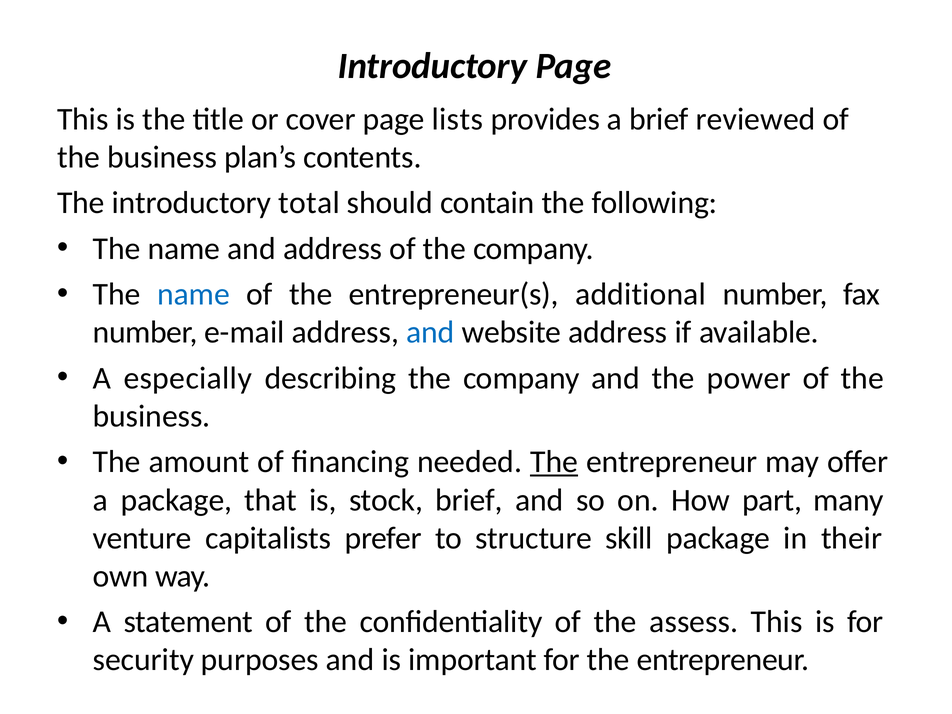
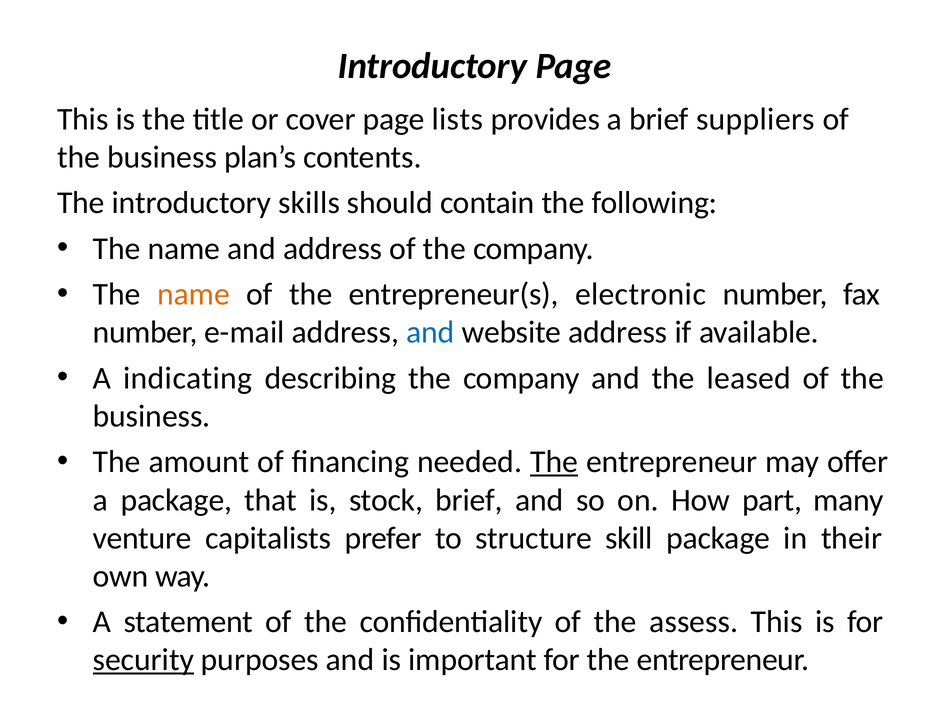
reviewed: reviewed -> suppliers
total: total -> skills
name at (193, 294) colour: blue -> orange
additional: additional -> electronic
especially: especially -> indicating
power: power -> leased
security underline: none -> present
